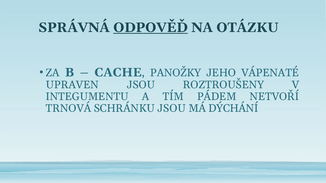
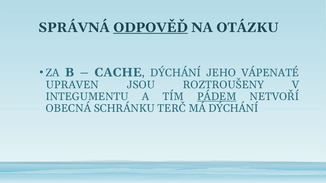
PANOŽKY at (176, 73): PANOŽKY -> DÝCHÁNÍ
PÁDEM underline: none -> present
TRNOVÁ: TRNOVÁ -> OBECNÁ
SCHRÁNKU JSOU: JSOU -> TERČ
